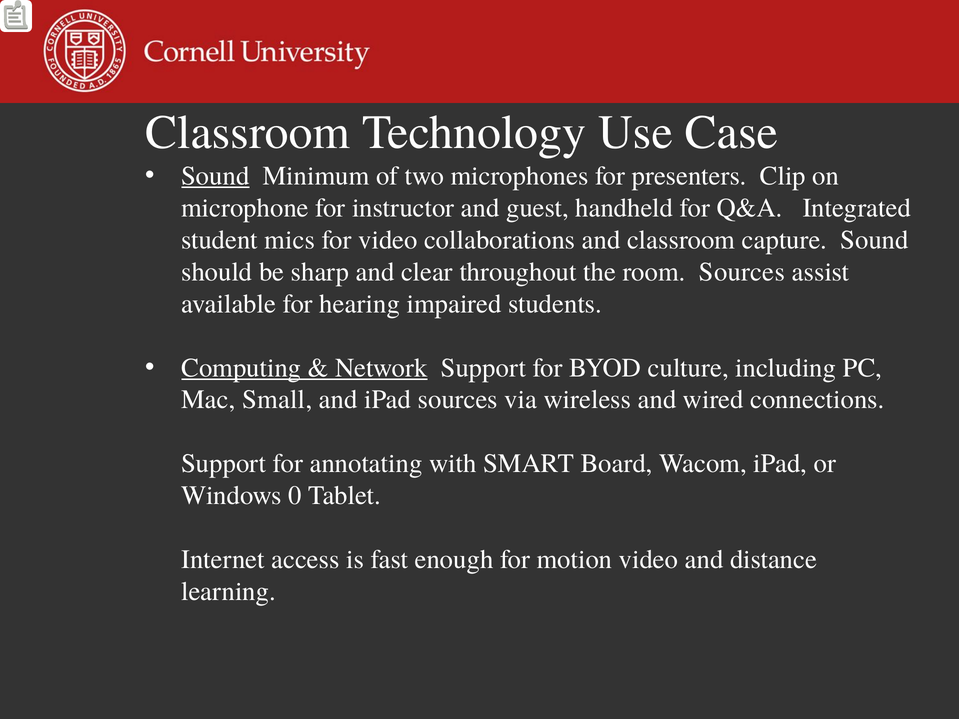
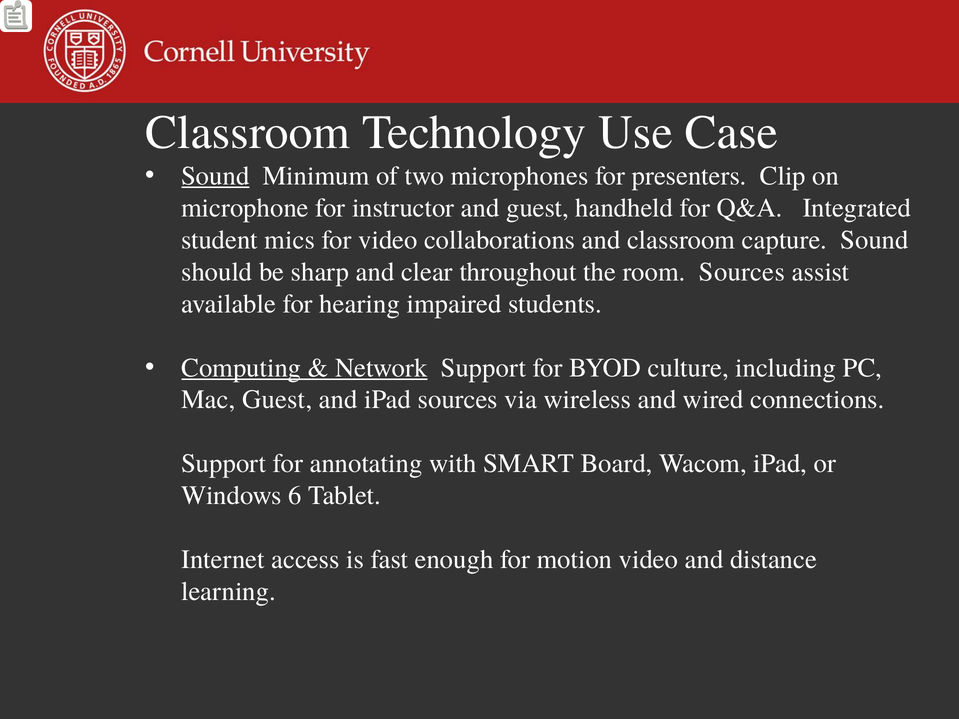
Mac Small: Small -> Guest
0: 0 -> 6
